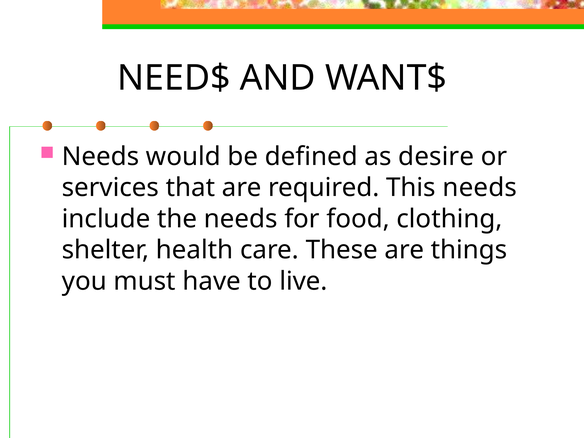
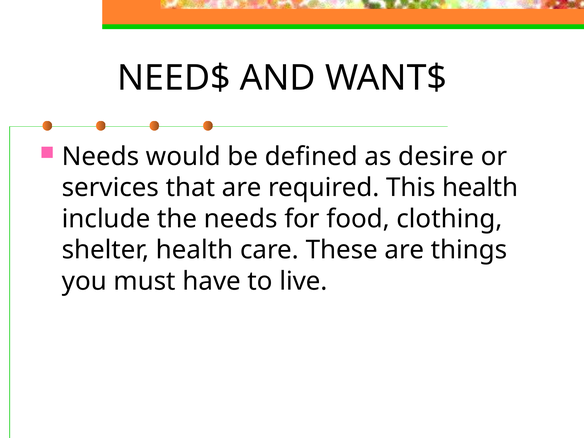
This needs: needs -> health
